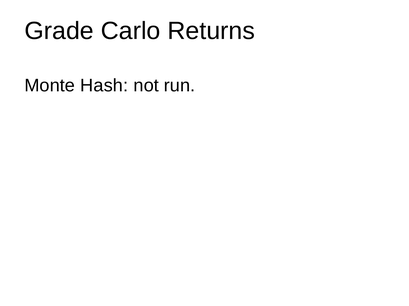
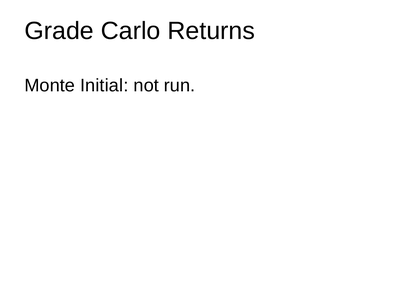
Hash: Hash -> Initial
